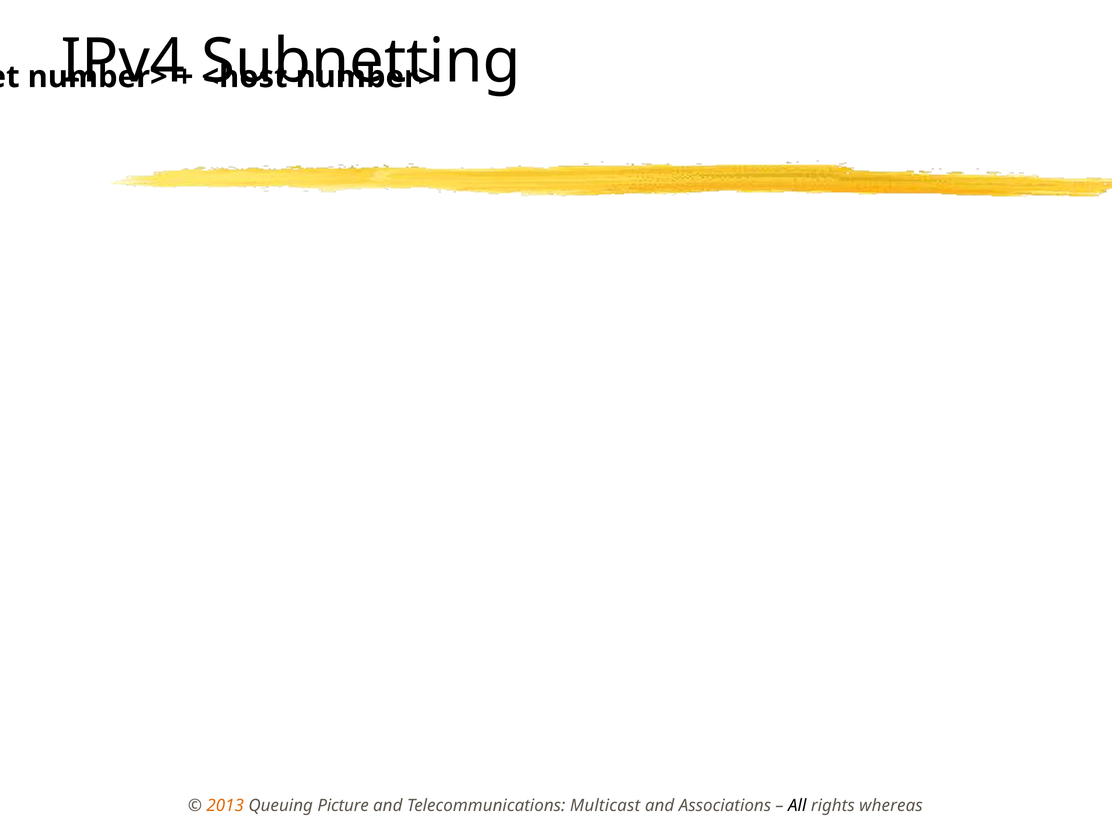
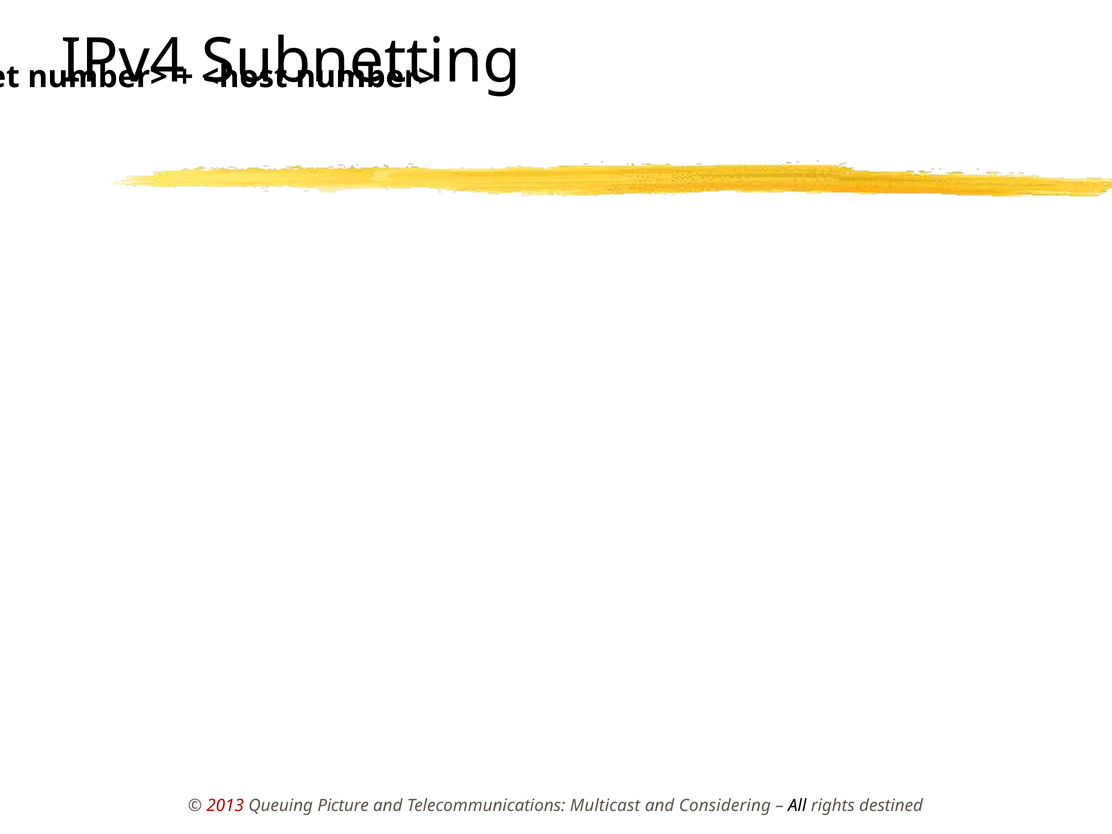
2013 colour: orange -> red
Associations: Associations -> Considering
whereas: whereas -> destined
